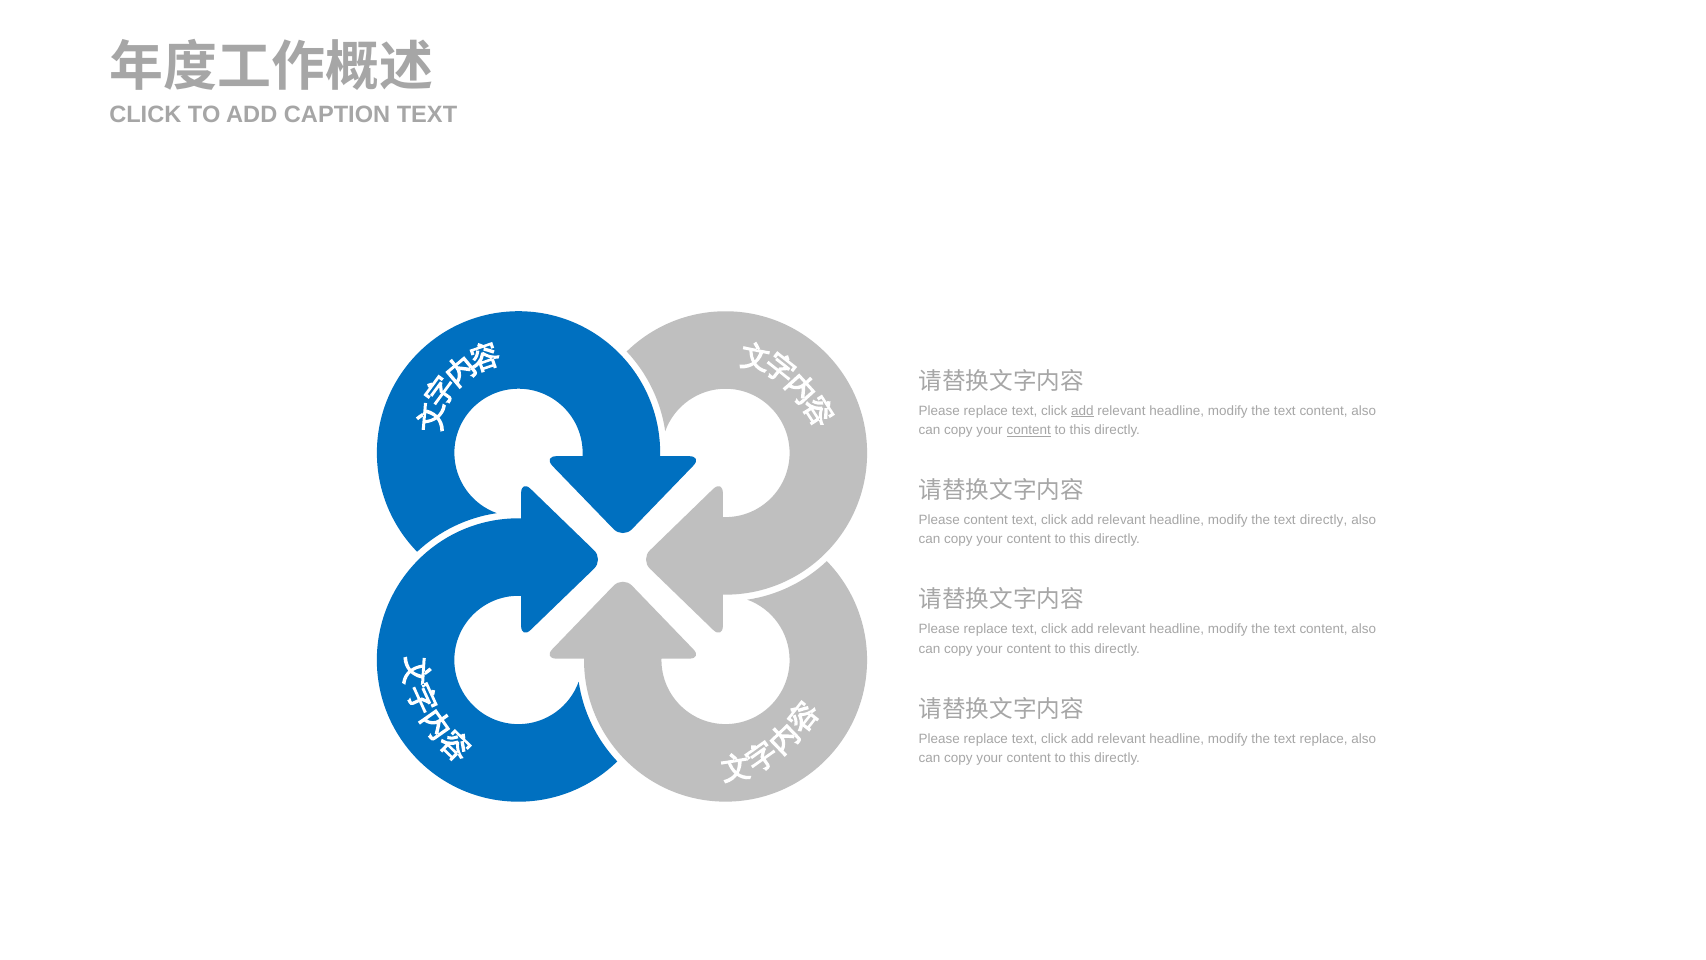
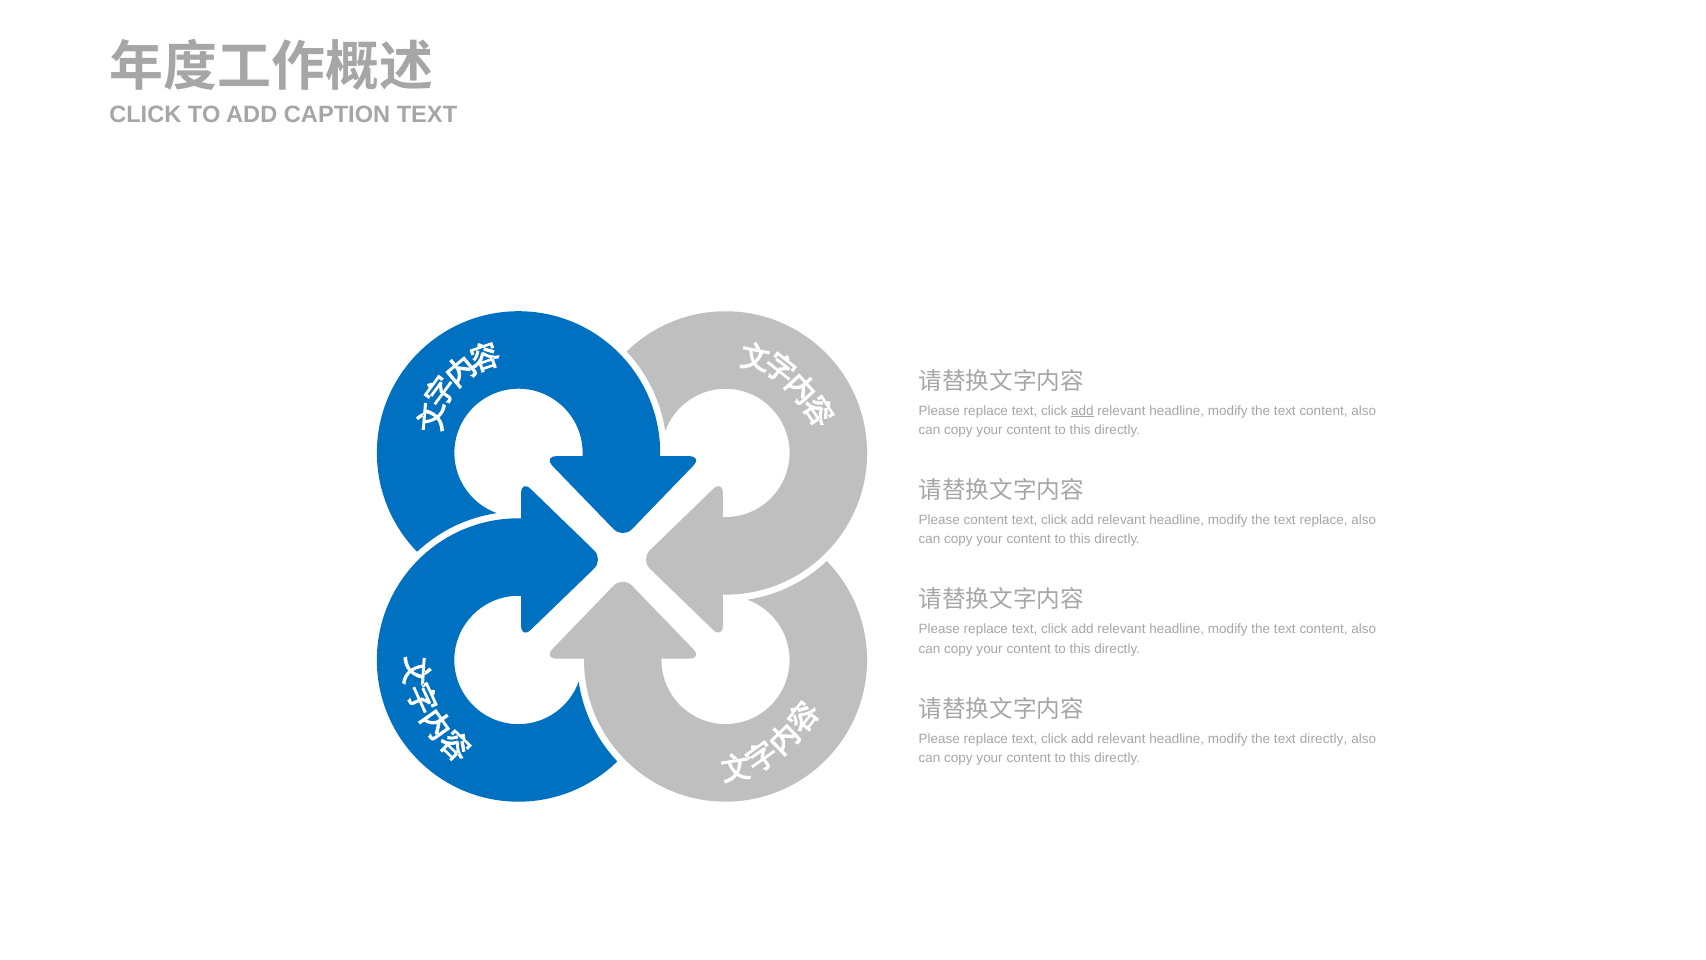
content at (1029, 430) underline: present -> none
text directly: directly -> replace
text replace: replace -> directly
